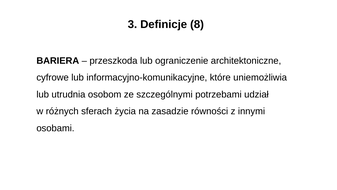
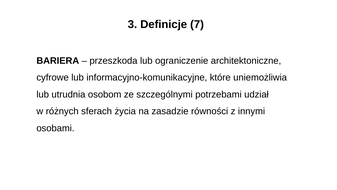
8: 8 -> 7
